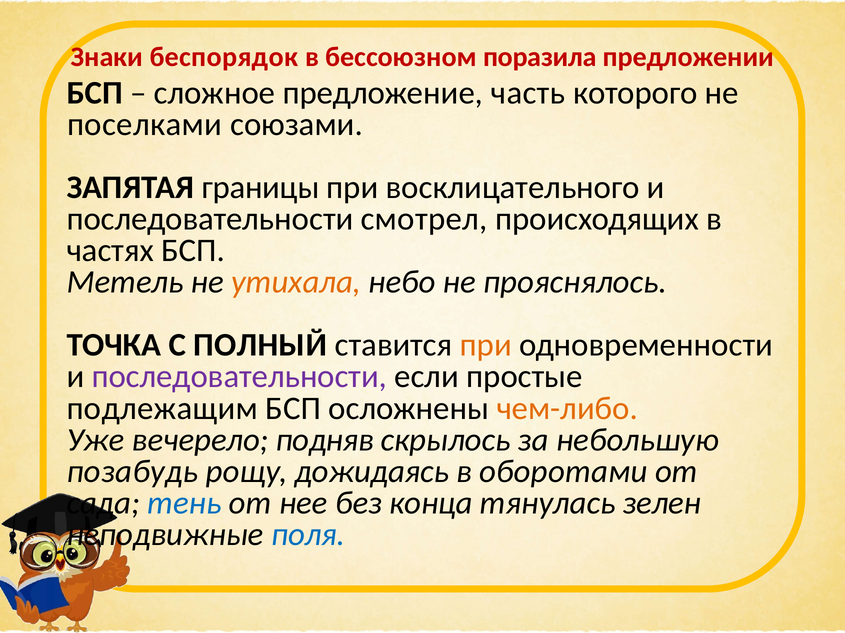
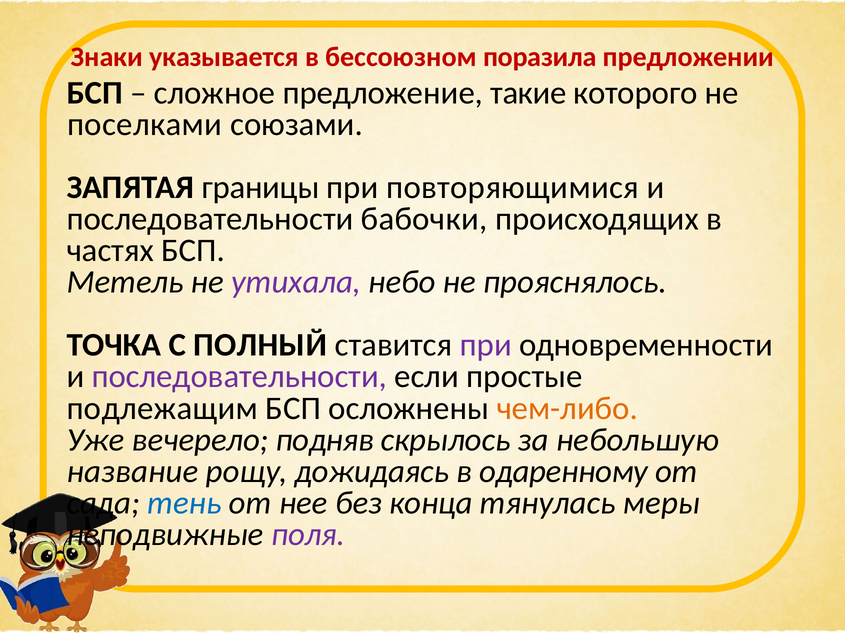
беспорядок: беспорядок -> указывается
часть: часть -> такие
восклицательного: восклицательного -> повторяющимися
смотрел: смотрел -> бабочки
утихала colour: orange -> purple
при at (486, 346) colour: orange -> purple
позабудь: позабудь -> название
оборотами: оборотами -> одаренному
зелен: зелен -> меры
поля colour: blue -> purple
